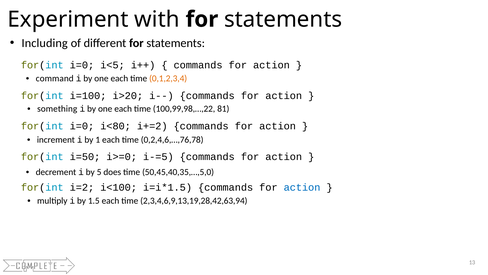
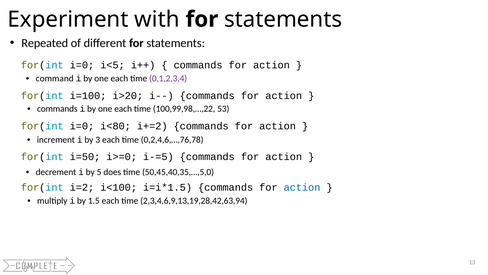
Including: Including -> Repeated
0,1,2,3,4 colour: orange -> purple
something at (57, 109): something -> commands
81: 81 -> 53
1: 1 -> 3
